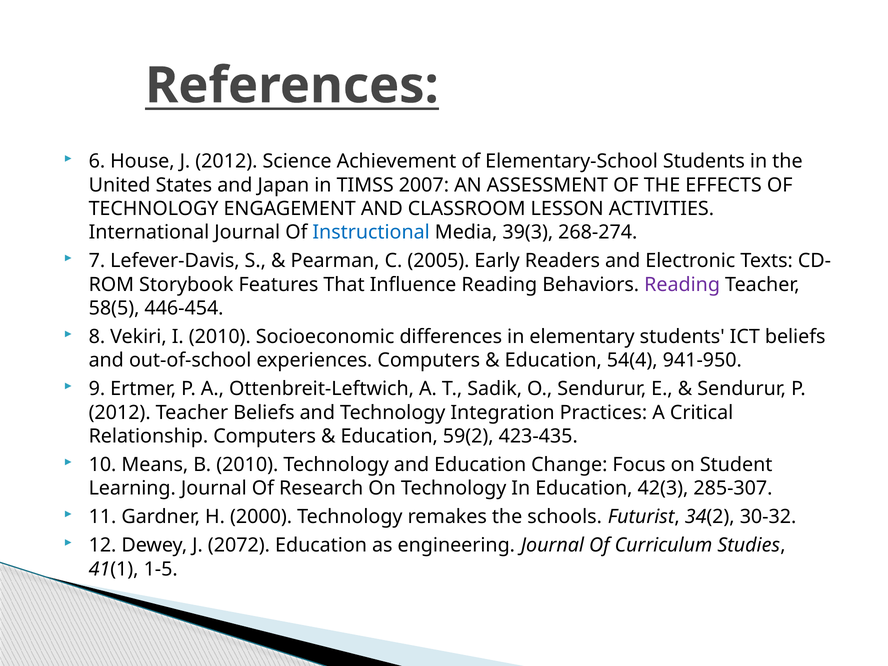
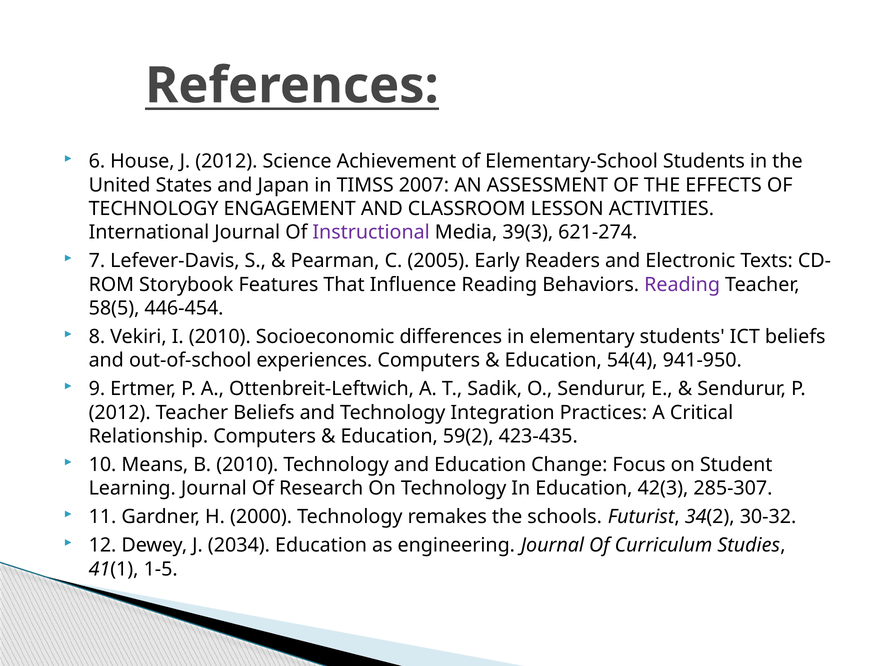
Instructional colour: blue -> purple
268-274: 268-274 -> 621-274
2072: 2072 -> 2034
